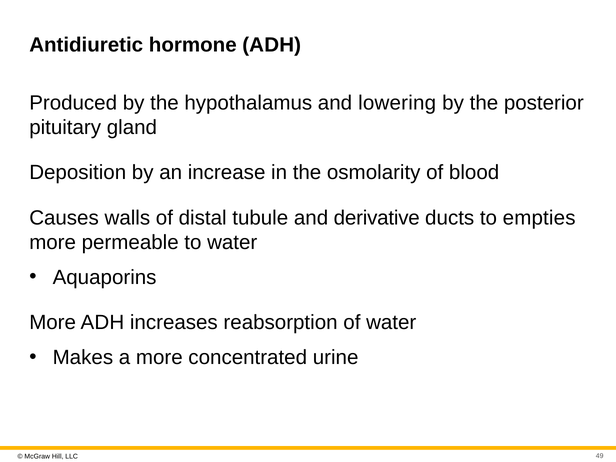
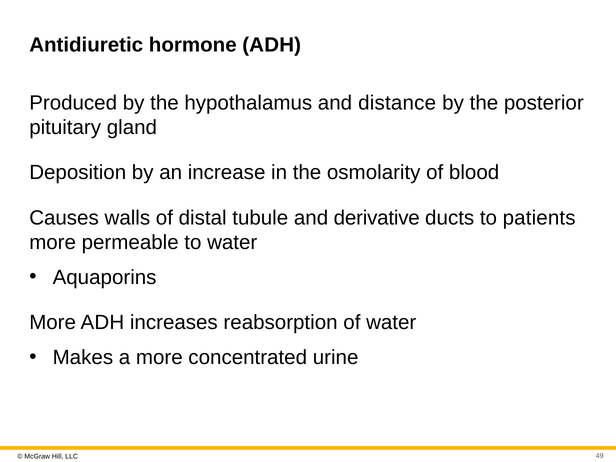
lowering: lowering -> distance
empties: empties -> patients
